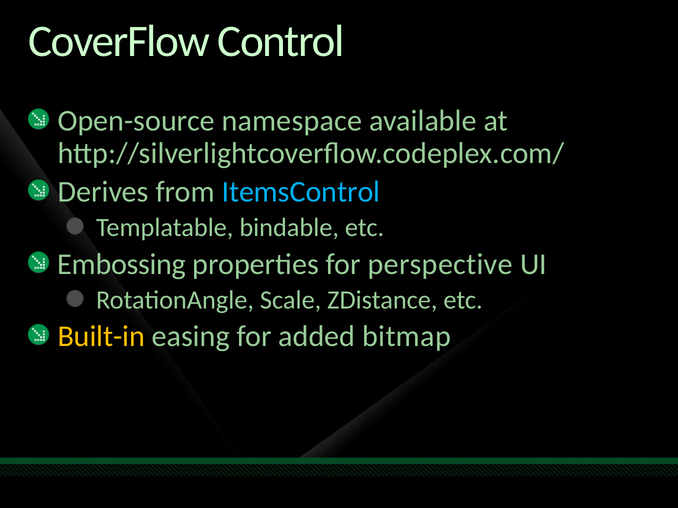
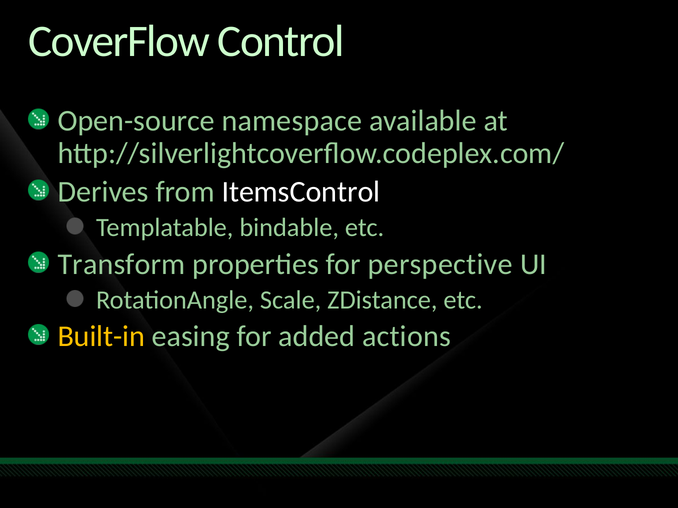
ItemsControl colour: light blue -> white
Embossing: Embossing -> Transform
bitmap: bitmap -> actions
